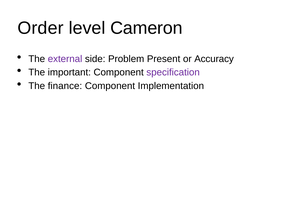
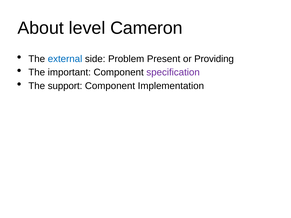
Order: Order -> About
external colour: purple -> blue
Accuracy: Accuracy -> Providing
finance: finance -> support
